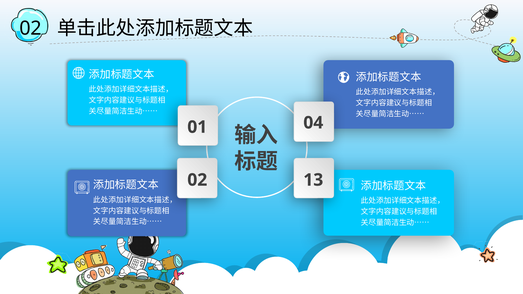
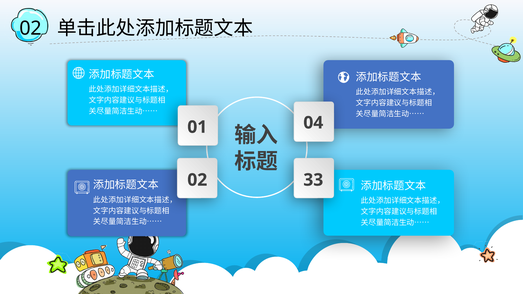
13: 13 -> 33
